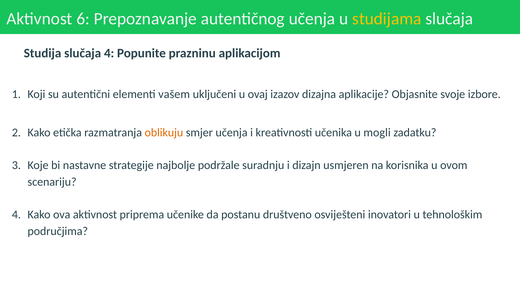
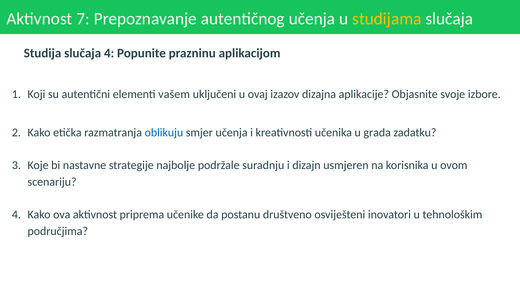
6: 6 -> 7
oblikuju colour: orange -> blue
mogli: mogli -> grada
